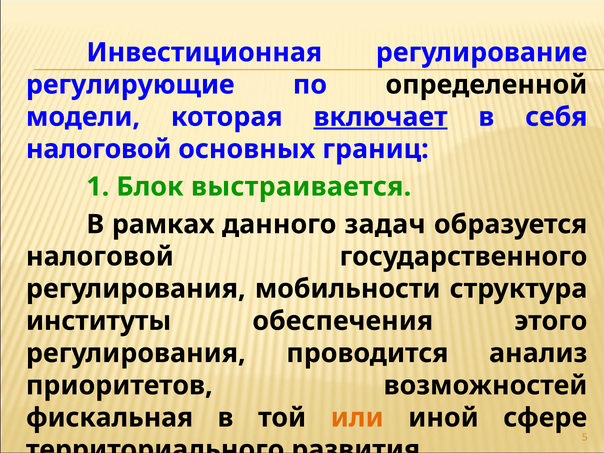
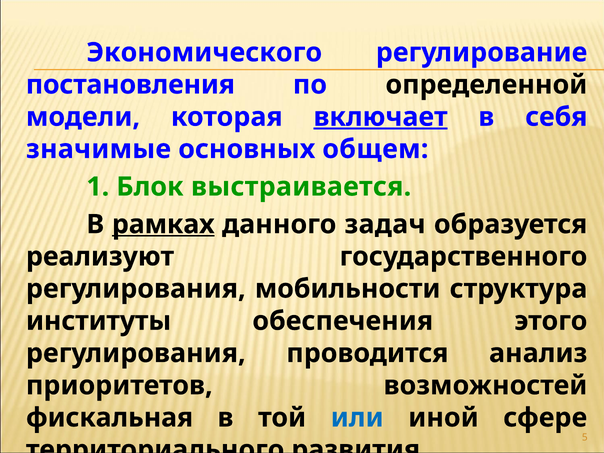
Инвестиционная: Инвестиционная -> Экономического
регулирующие: регулирующие -> постановления
налоговой at (99, 149): налоговой -> значимые
границ: границ -> общем
рамках underline: none -> present
налоговой at (100, 257): налоговой -> реализуют
или colour: orange -> blue
